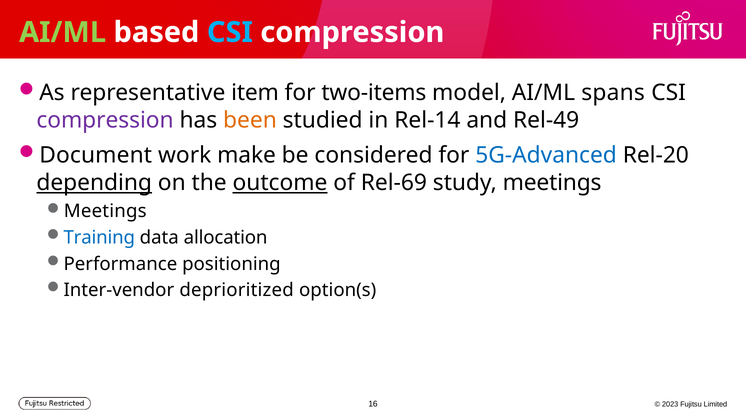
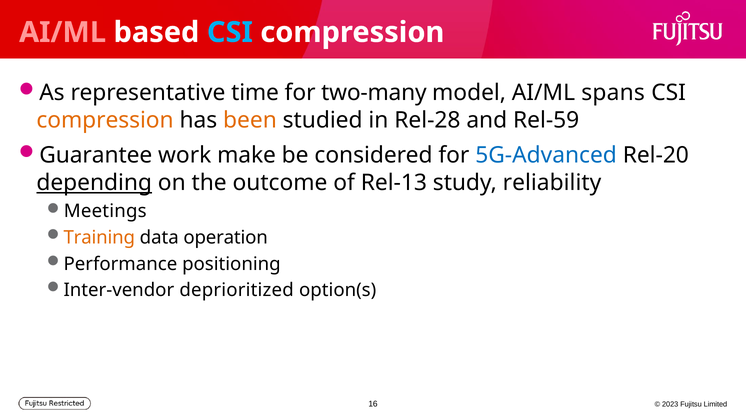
AI/ML at (63, 32) colour: light green -> pink
item: item -> time
two-items: two-items -> two-many
compression at (105, 120) colour: purple -> orange
Rel-14: Rel-14 -> Rel-28
Rel-49: Rel-49 -> Rel-59
Document: Document -> Guarantee
outcome underline: present -> none
Rel-69: Rel-69 -> Rel-13
study meetings: meetings -> reliability
Training colour: blue -> orange
allocation: allocation -> operation
